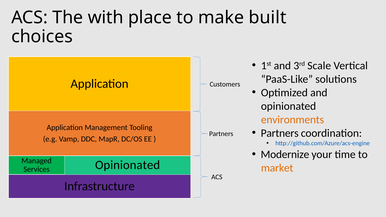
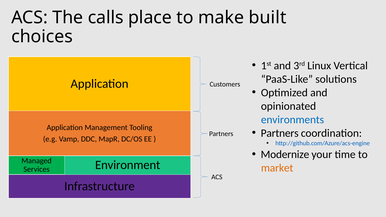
with: with -> calls
Scale: Scale -> Linux
environments colour: orange -> blue
Opinionated at (128, 165): Opinionated -> Environment
